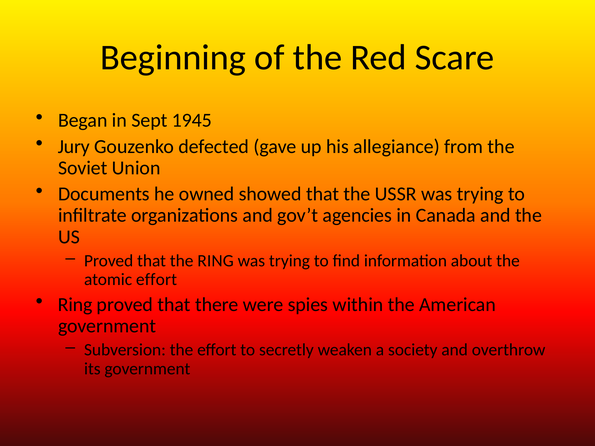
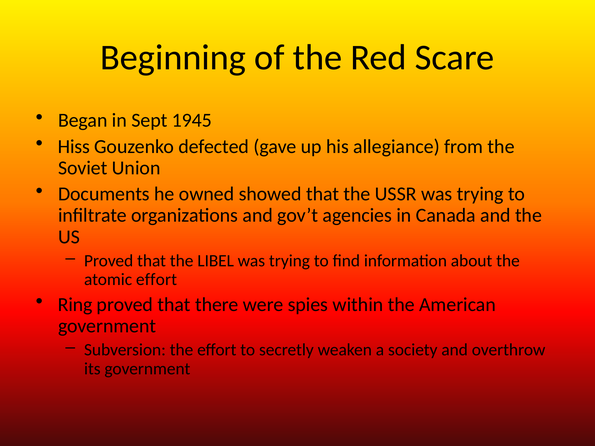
Jury: Jury -> Hiss
the RING: RING -> LIBEL
